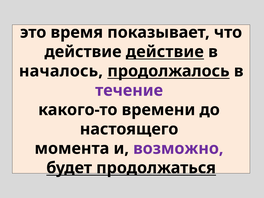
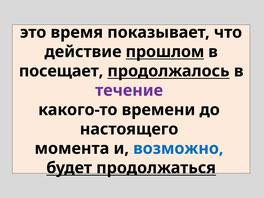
действие действие: действие -> прошлом
началось: началось -> посещает
возможно colour: purple -> blue
